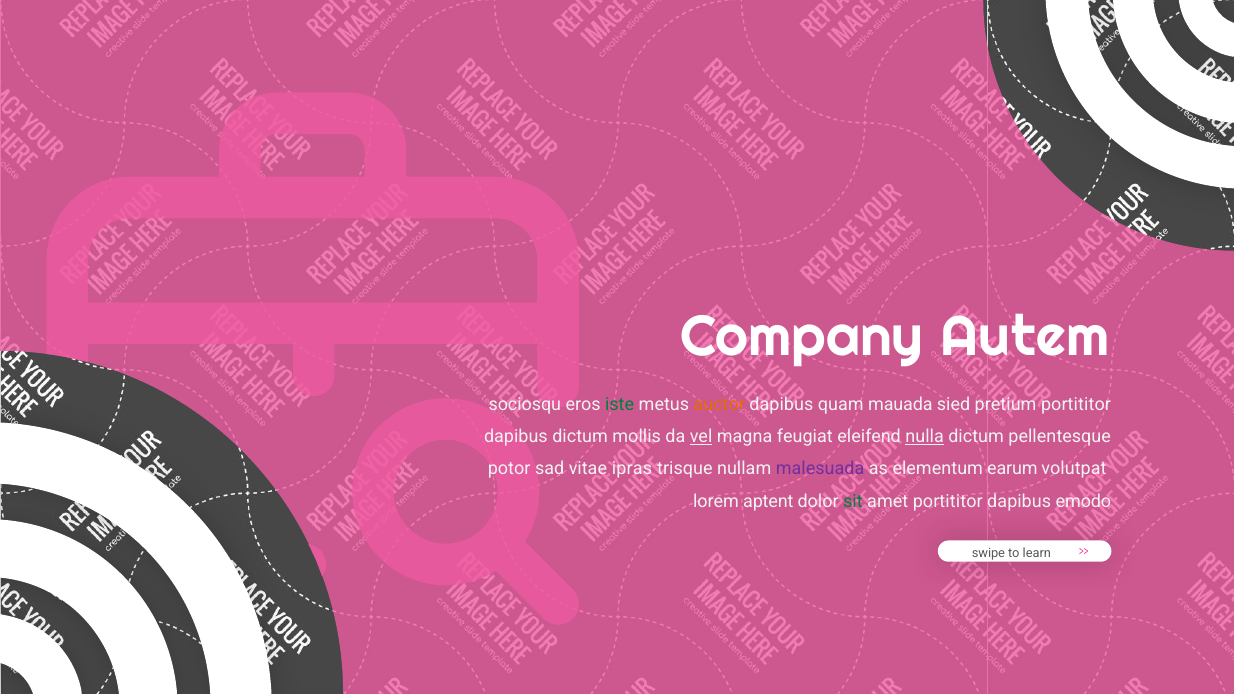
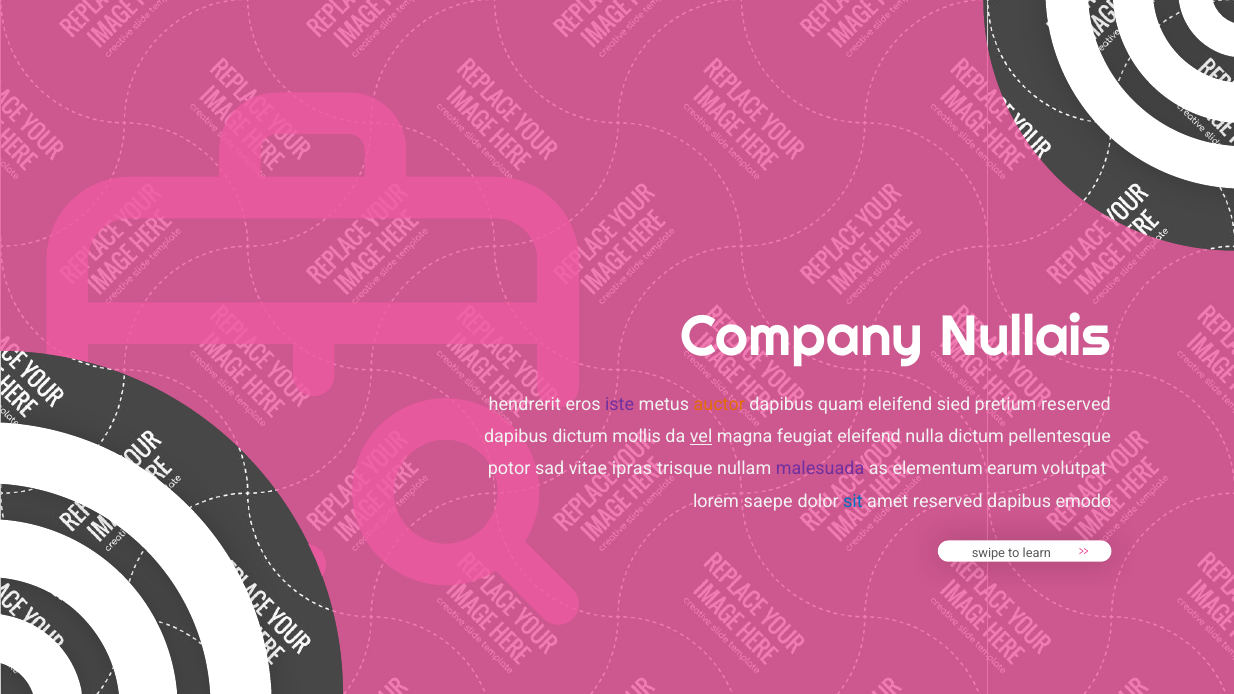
Autem: Autem -> Nullais
sociosqu: sociosqu -> hendrerit
iste colour: green -> purple
quam mauada: mauada -> eleifend
pretium portititor: portititor -> reserved
nulla underline: present -> none
aptent: aptent -> saepe
sit colour: green -> blue
amet portititor: portititor -> reserved
